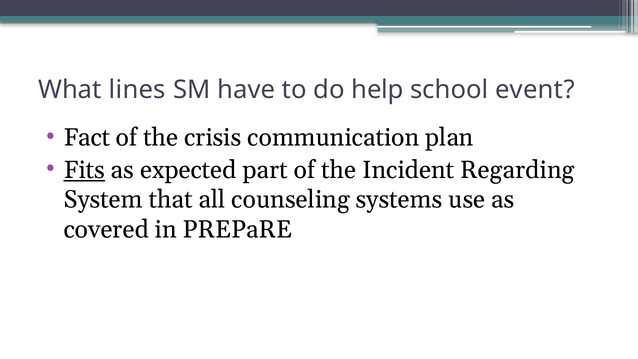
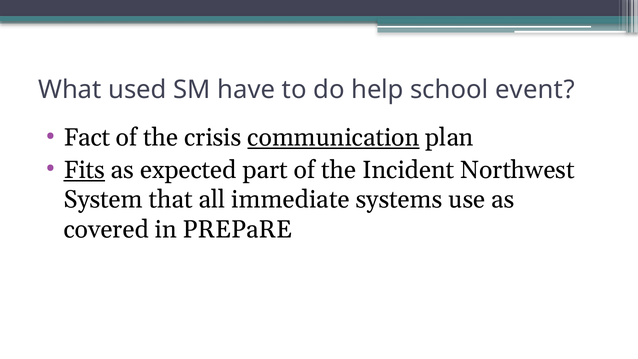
lines: lines -> used
communication underline: none -> present
Regarding: Regarding -> Northwest
counseling: counseling -> immediate
